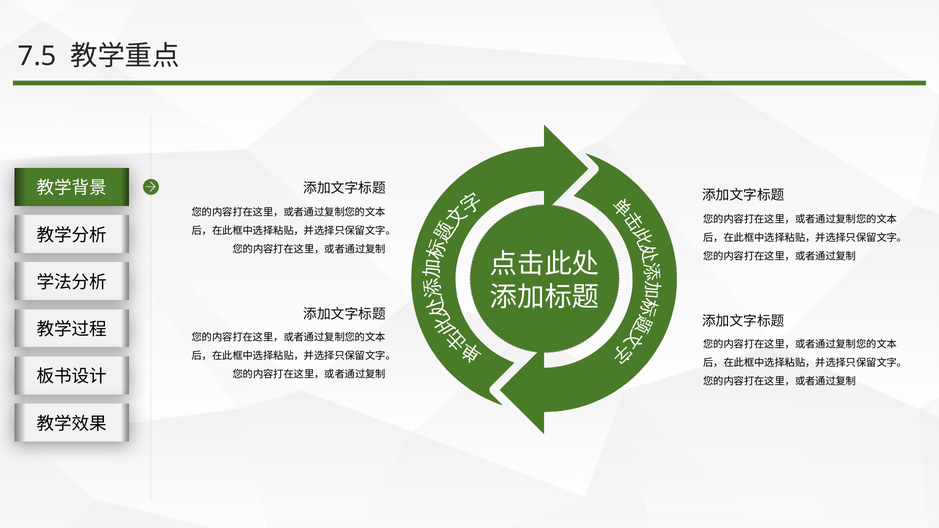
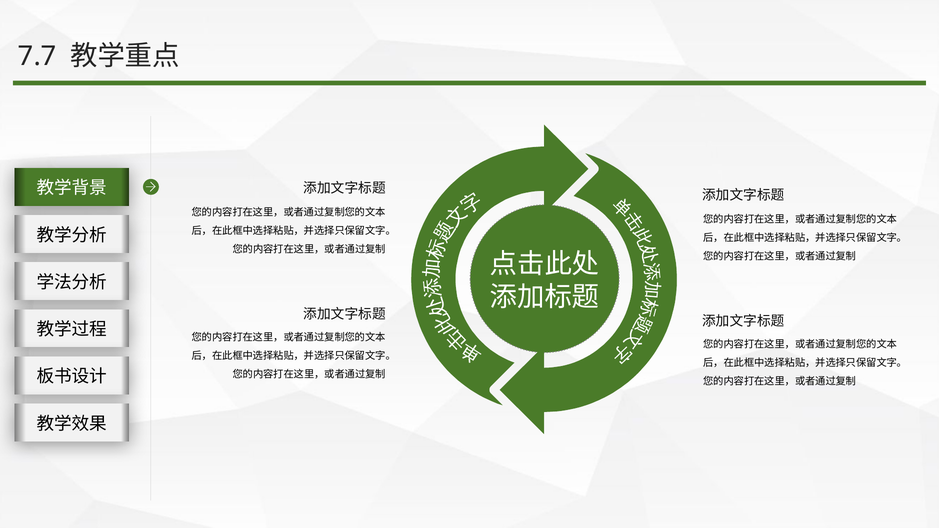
7.5: 7.5 -> 7.7
